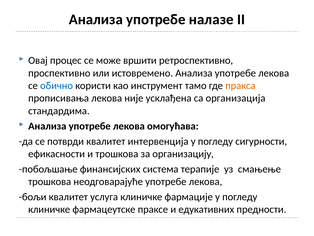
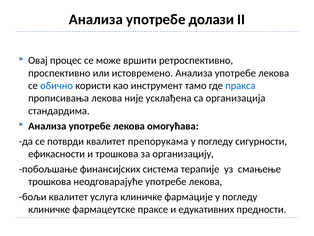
налазе: налазе -> долази
пракса colour: orange -> blue
интервенција: интервенција -> препорукама
